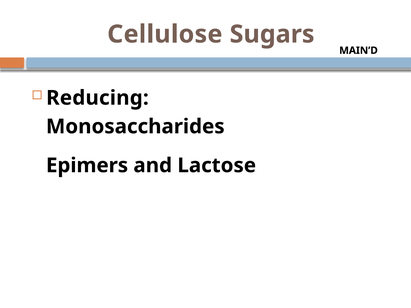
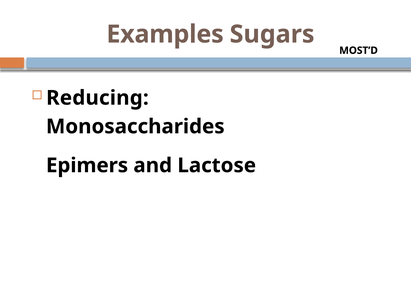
Cellulose: Cellulose -> Examples
MAIN’D: MAIN’D -> MOST’D
